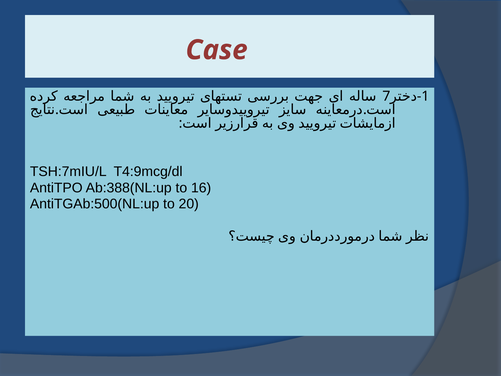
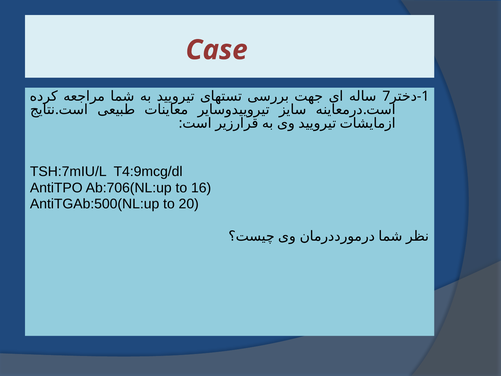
Ab:388(NL:up: Ab:388(NL:up -> Ab:706(NL:up
